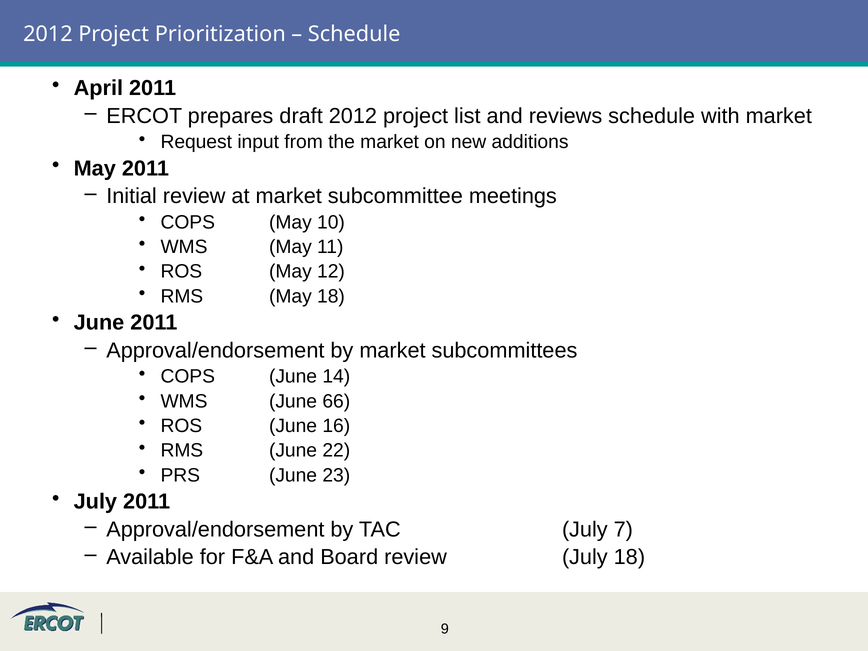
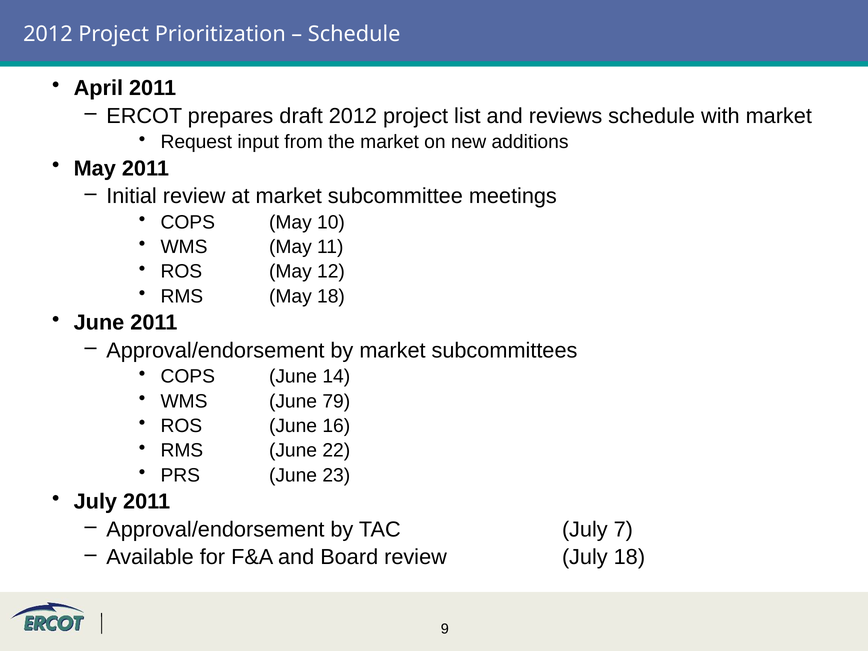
66: 66 -> 79
